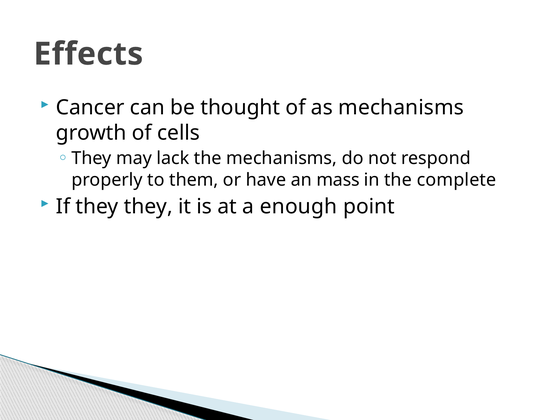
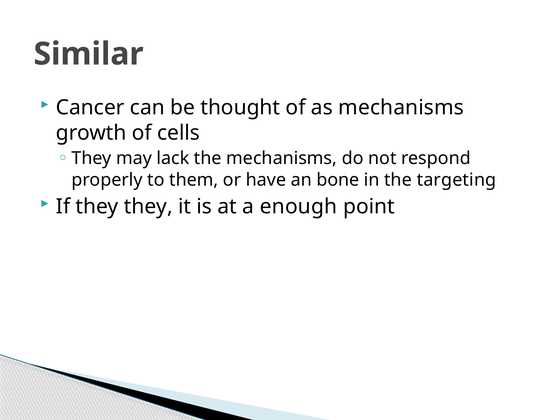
Effects: Effects -> Similar
mass: mass -> bone
complete: complete -> targeting
